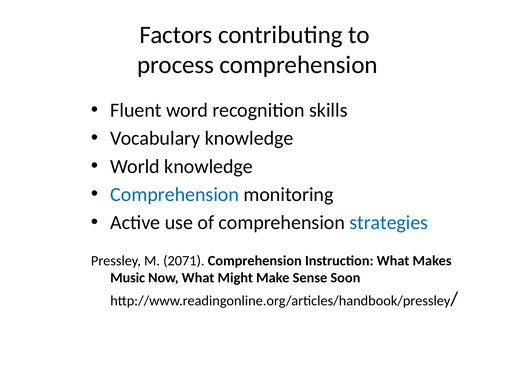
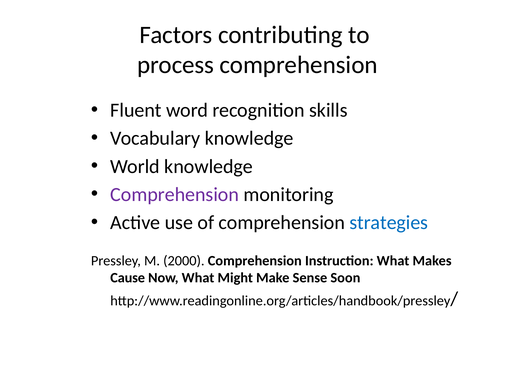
Comprehension at (175, 195) colour: blue -> purple
2071: 2071 -> 2000
Music: Music -> Cause
